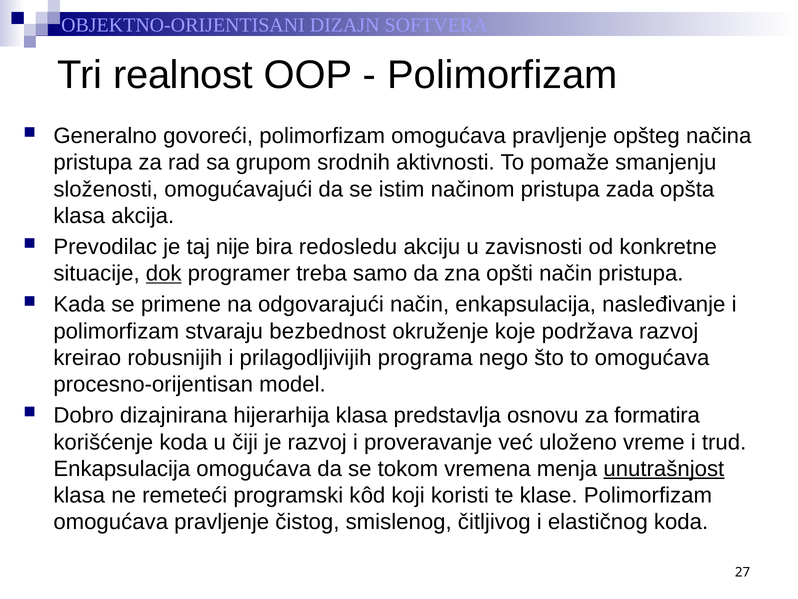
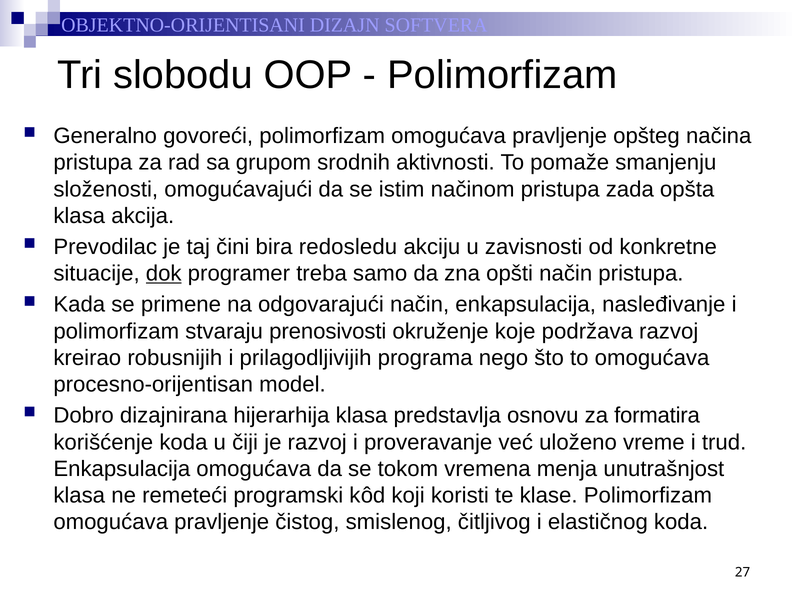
realnost: realnost -> slobodu
nije: nije -> čini
bezbednost: bezbednost -> prenosivosti
unutrašnjost underline: present -> none
